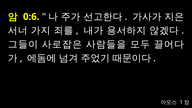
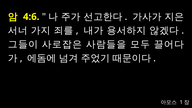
0:6: 0:6 -> 4:6
